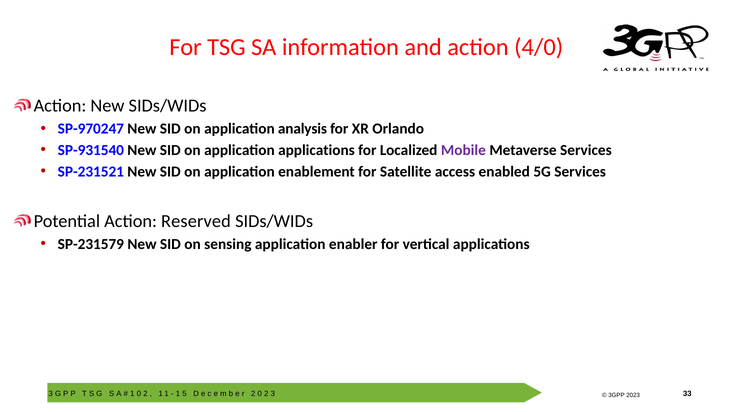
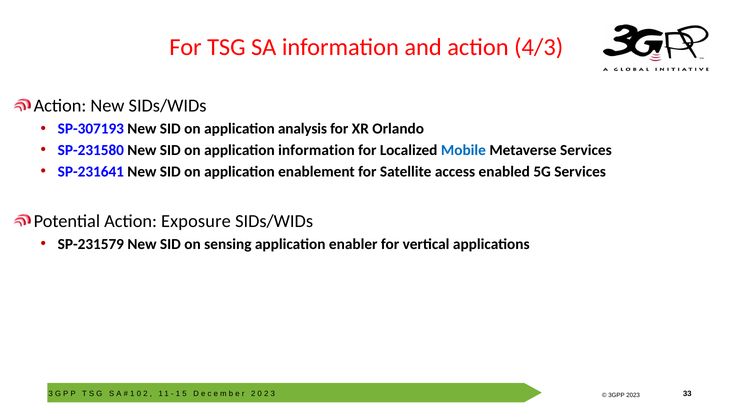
4/0: 4/0 -> 4/3
SP-970247: SP-970247 -> SP-307193
SP-931540: SP-931540 -> SP-231580
application applications: applications -> information
Mobile colour: purple -> blue
SP-231521: SP-231521 -> SP-231641
Reserved: Reserved -> Exposure
